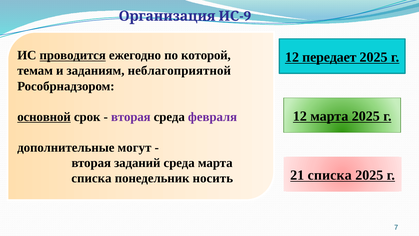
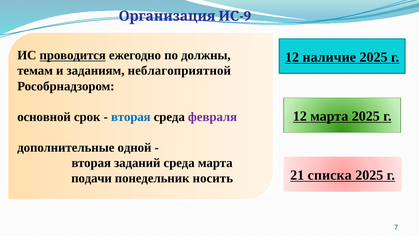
которой: которой -> должны
передает: передает -> наличие
основной underline: present -> none
вторая at (131, 117) colour: purple -> blue
могут: могут -> одной
списка at (91, 178): списка -> подачи
